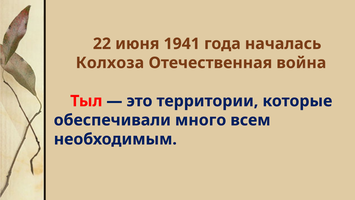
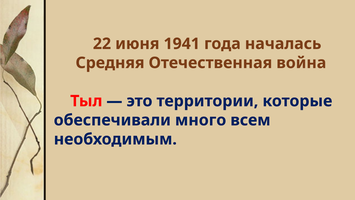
Колхоза: Колхоза -> Средняя
